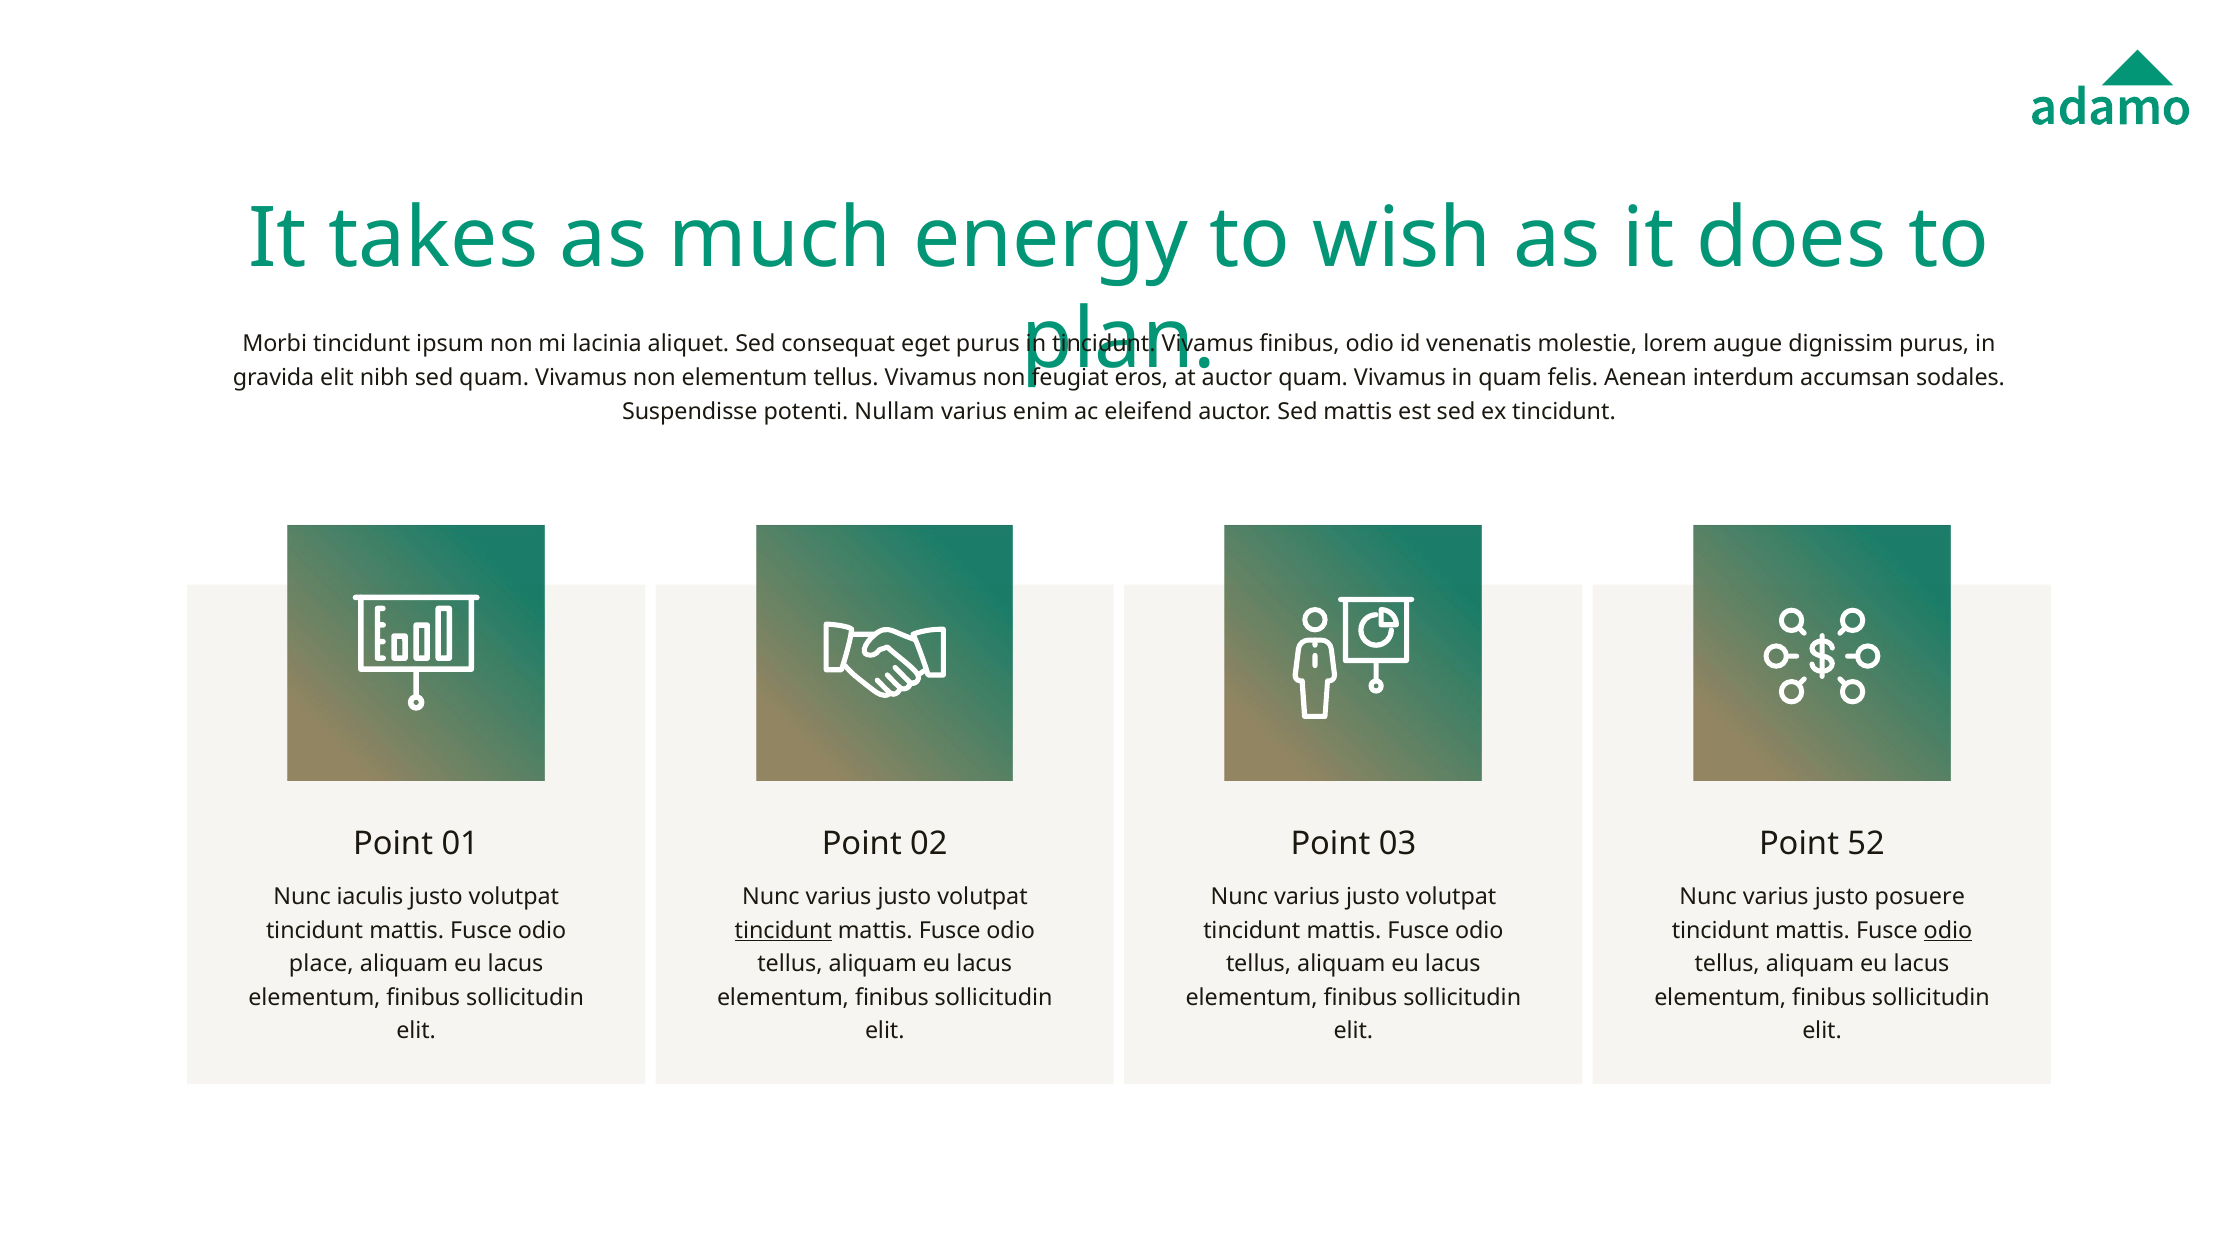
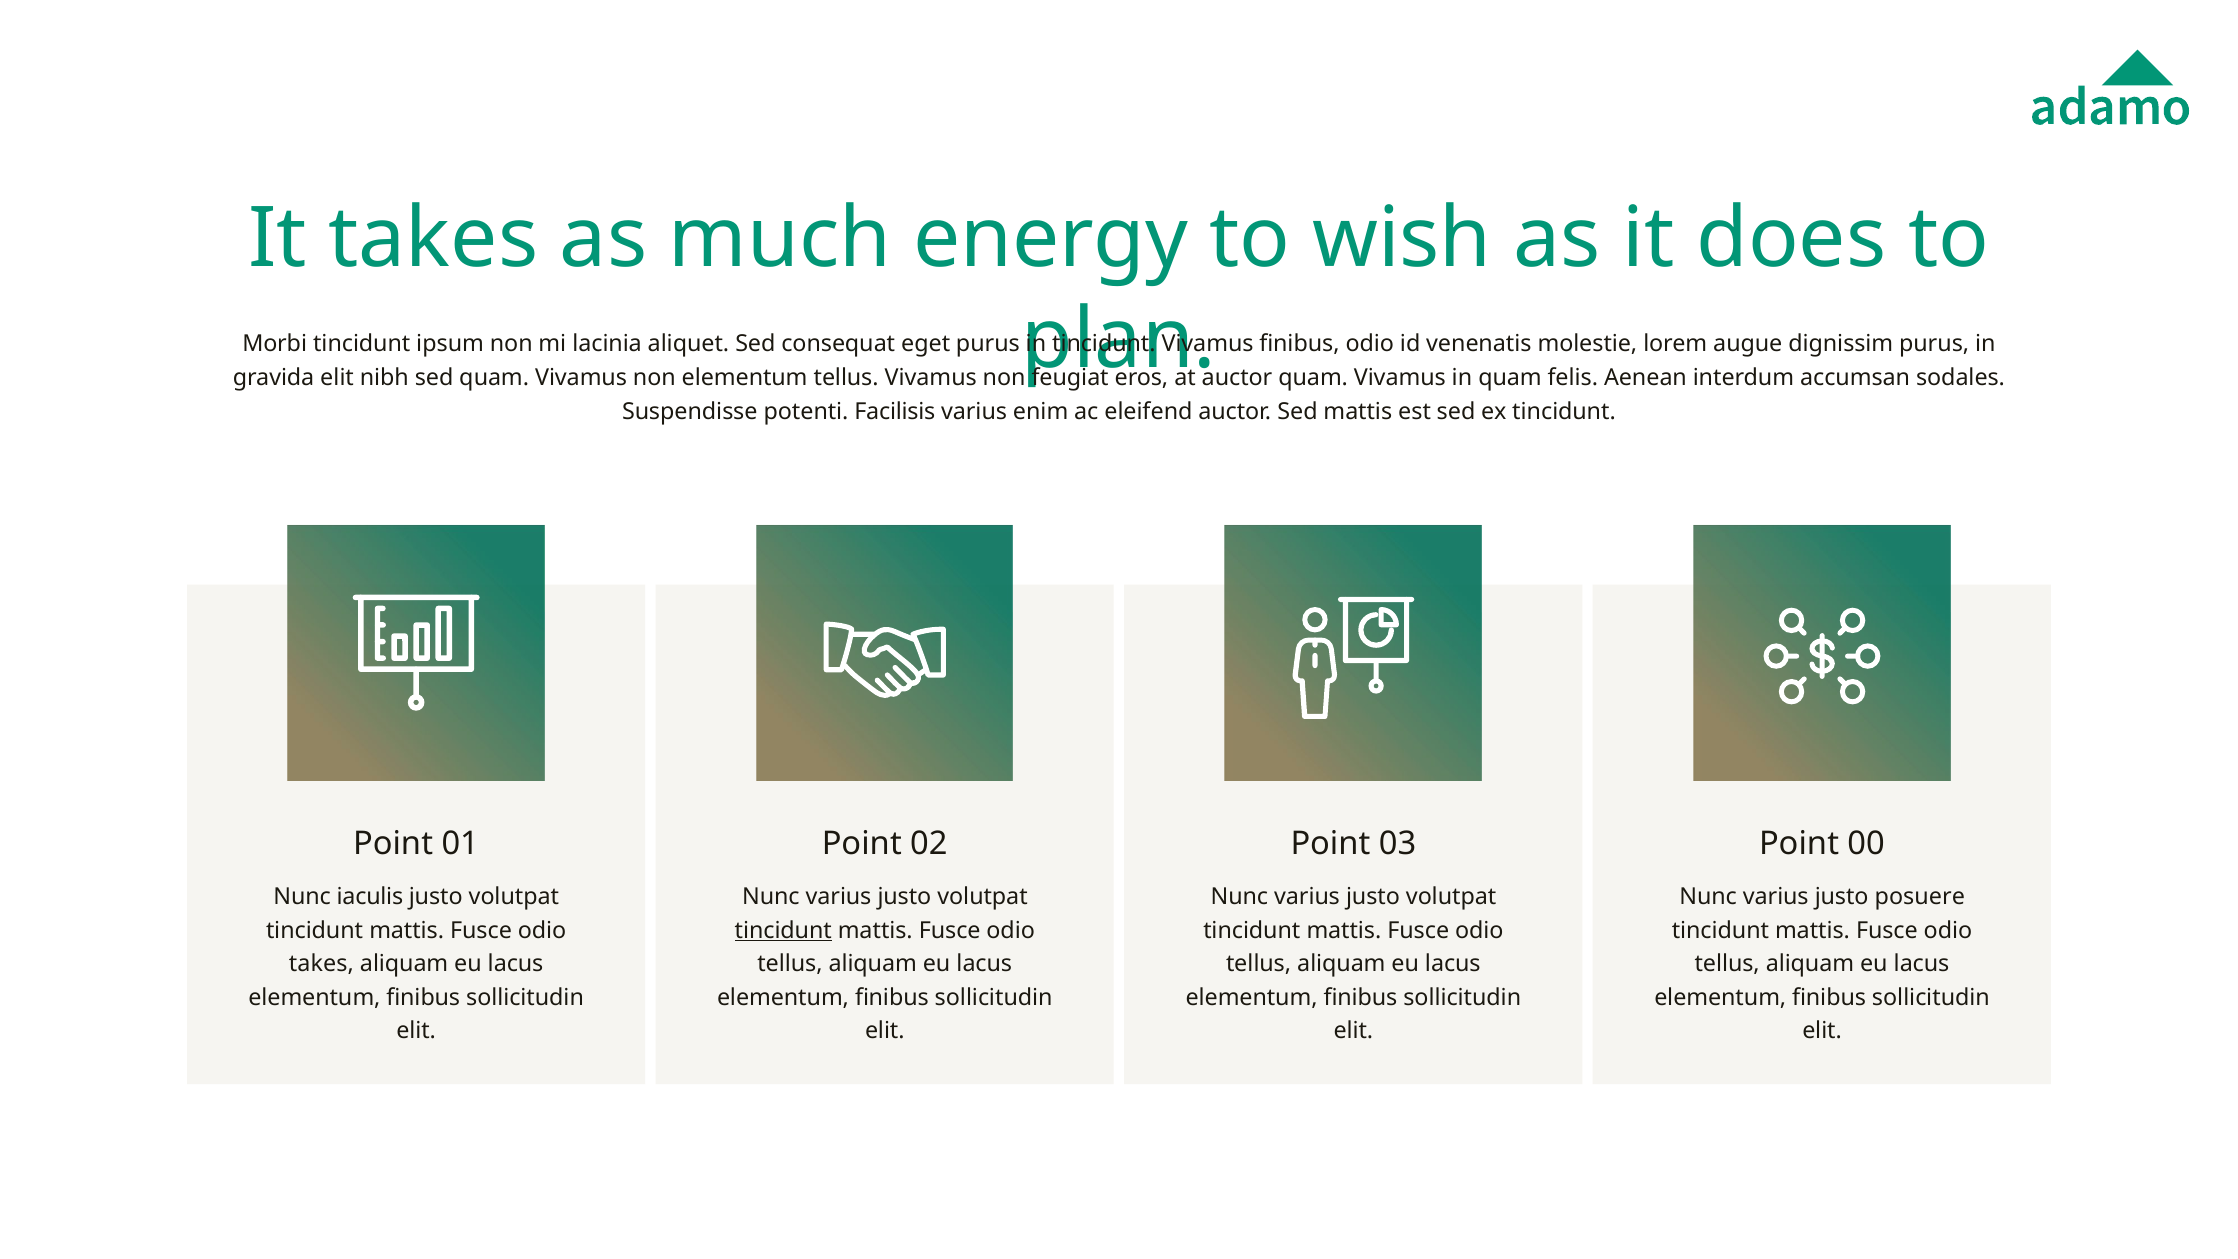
Nullam: Nullam -> Facilisis
52: 52 -> 00
odio at (1948, 930) underline: present -> none
place at (321, 964): place -> takes
